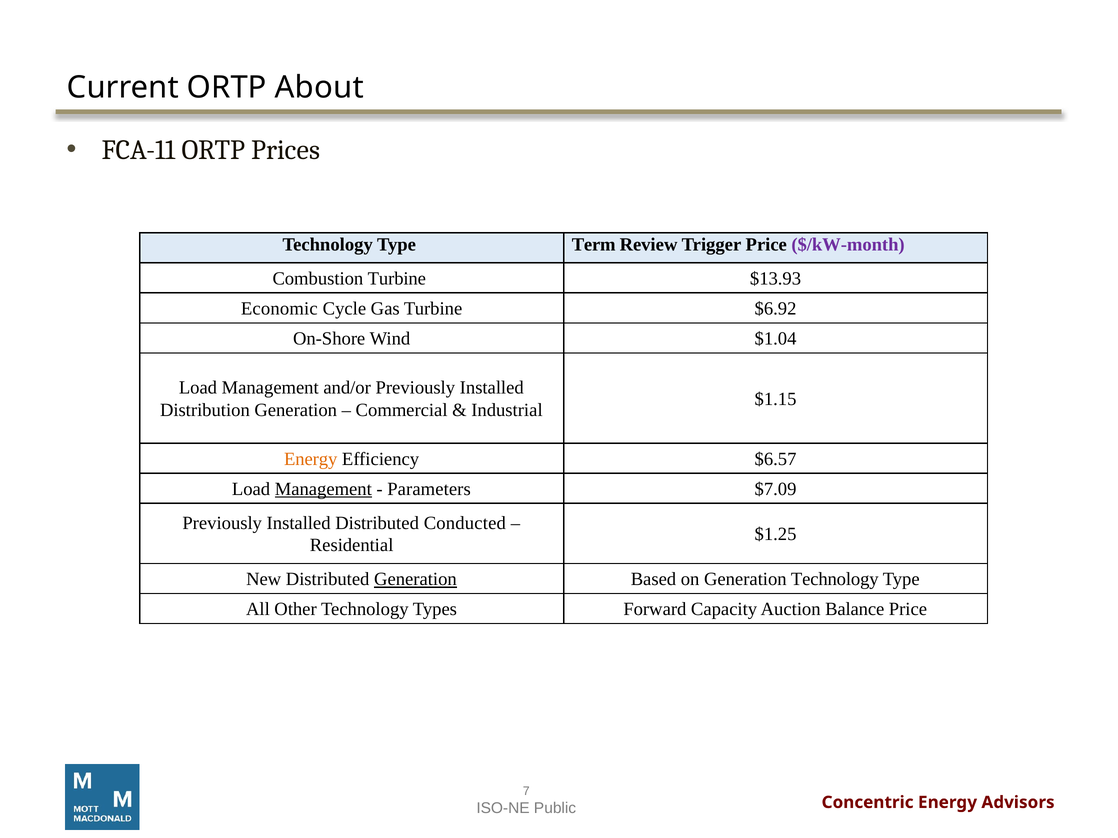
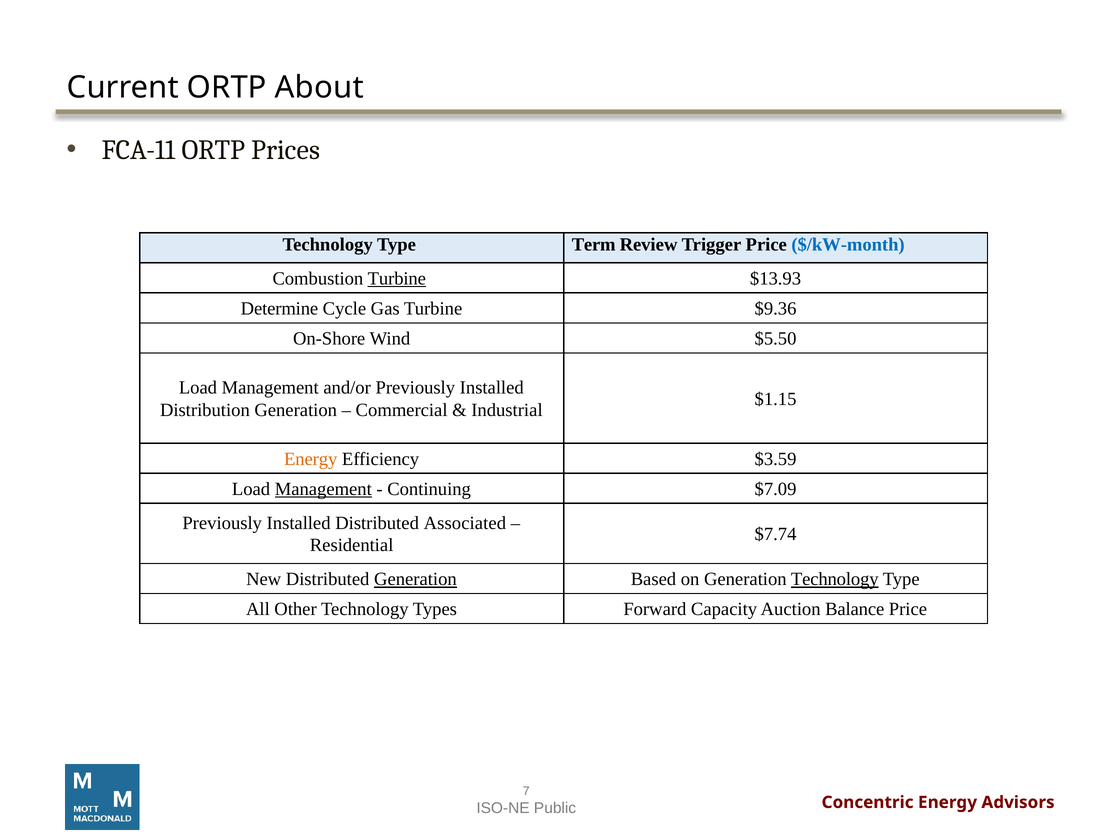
$/kW-month colour: purple -> blue
Turbine at (397, 279) underline: none -> present
Economic: Economic -> Determine
$6.92: $6.92 -> $9.36
$1.04: $1.04 -> $5.50
$6.57: $6.57 -> $3.59
Parameters: Parameters -> Continuing
Conducted: Conducted -> Associated
$1.25: $1.25 -> $7.74
Technology at (835, 580) underline: none -> present
